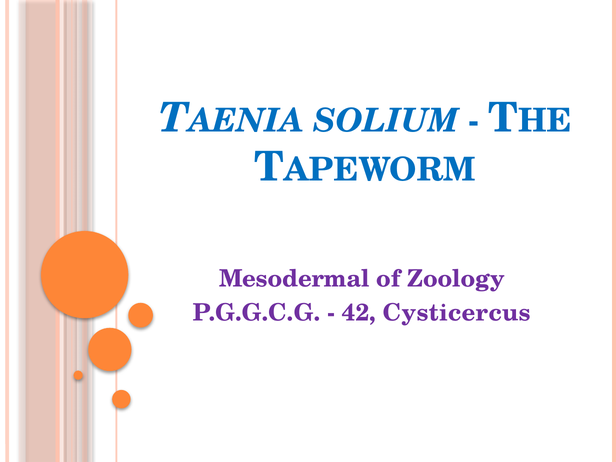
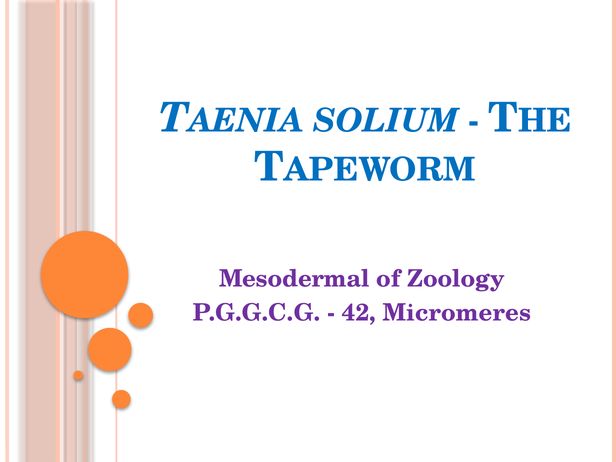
Cysticercus: Cysticercus -> Micromeres
